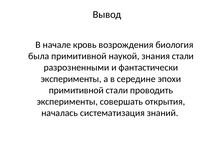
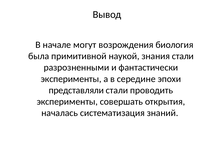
кровь: кровь -> могут
примитивной at (76, 91): примитивной -> представляли
